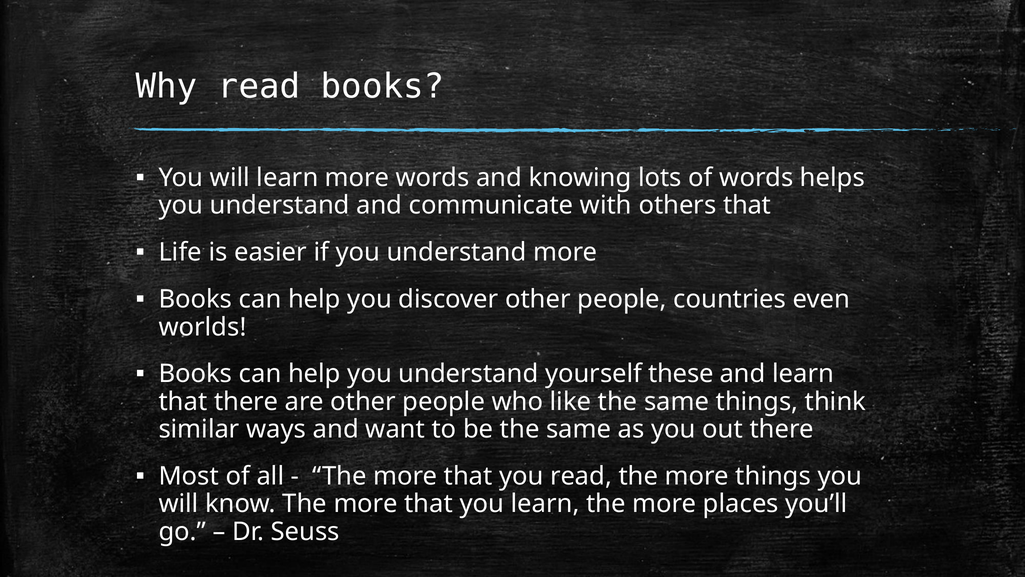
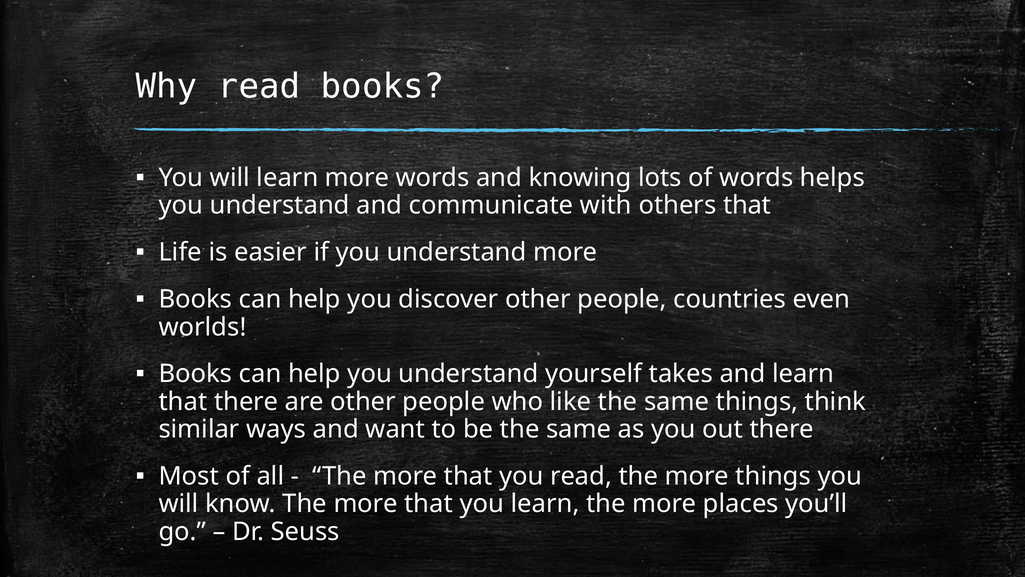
these: these -> takes
